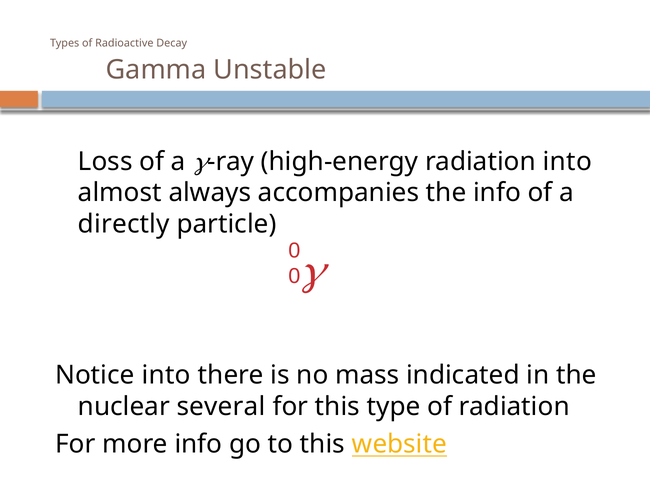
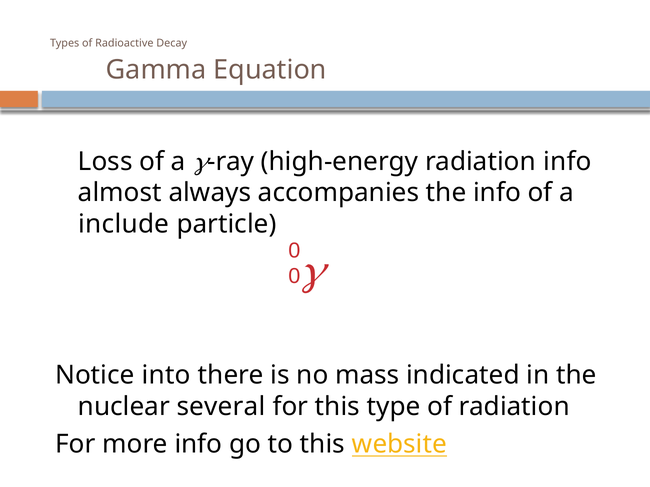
Unstable: Unstable -> Equation
radiation into: into -> info
directly: directly -> include
